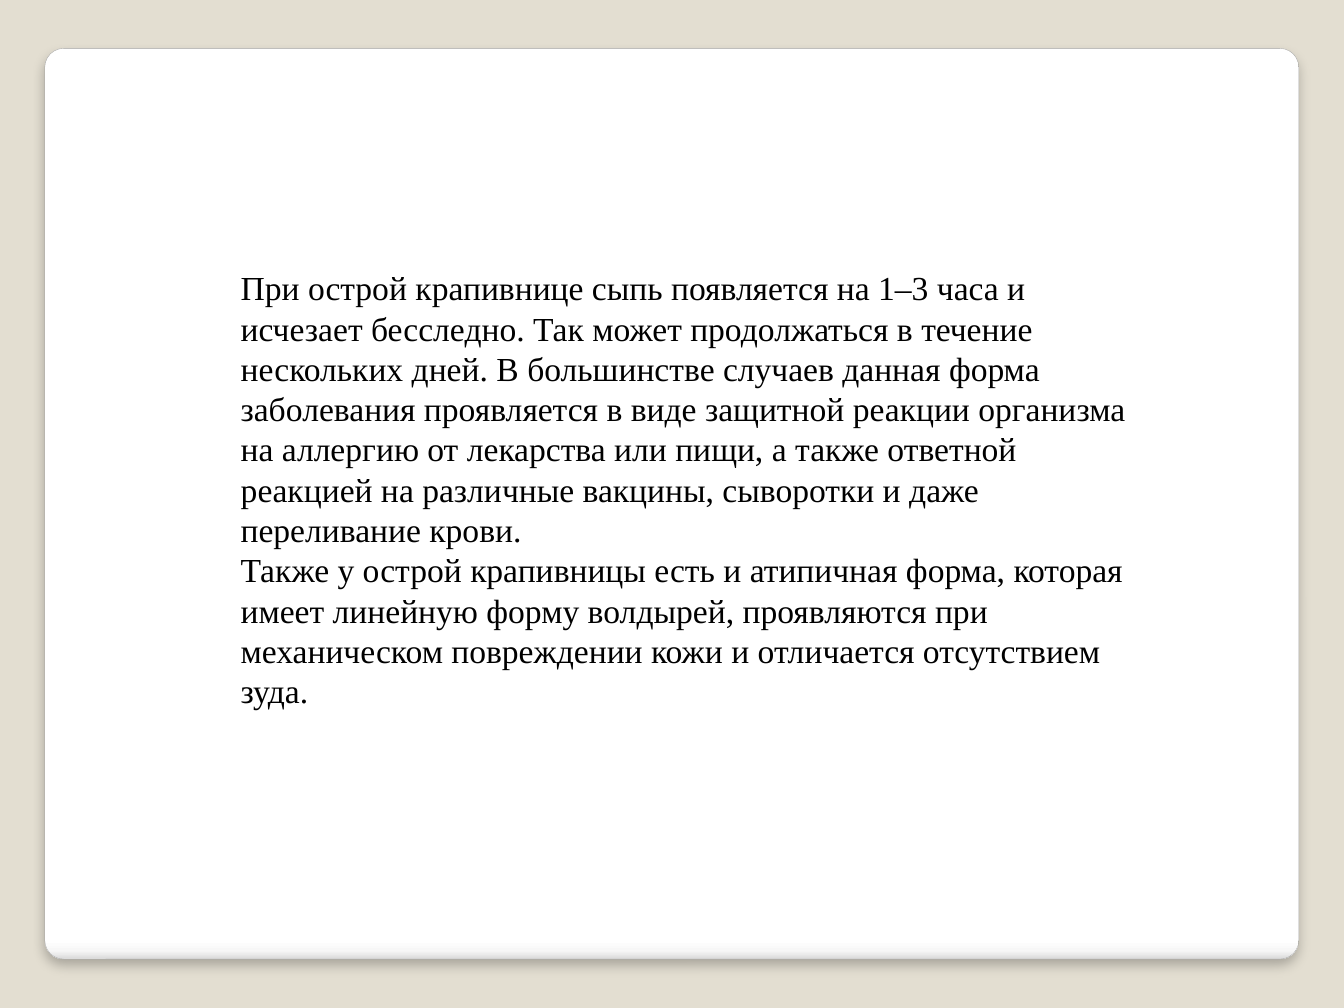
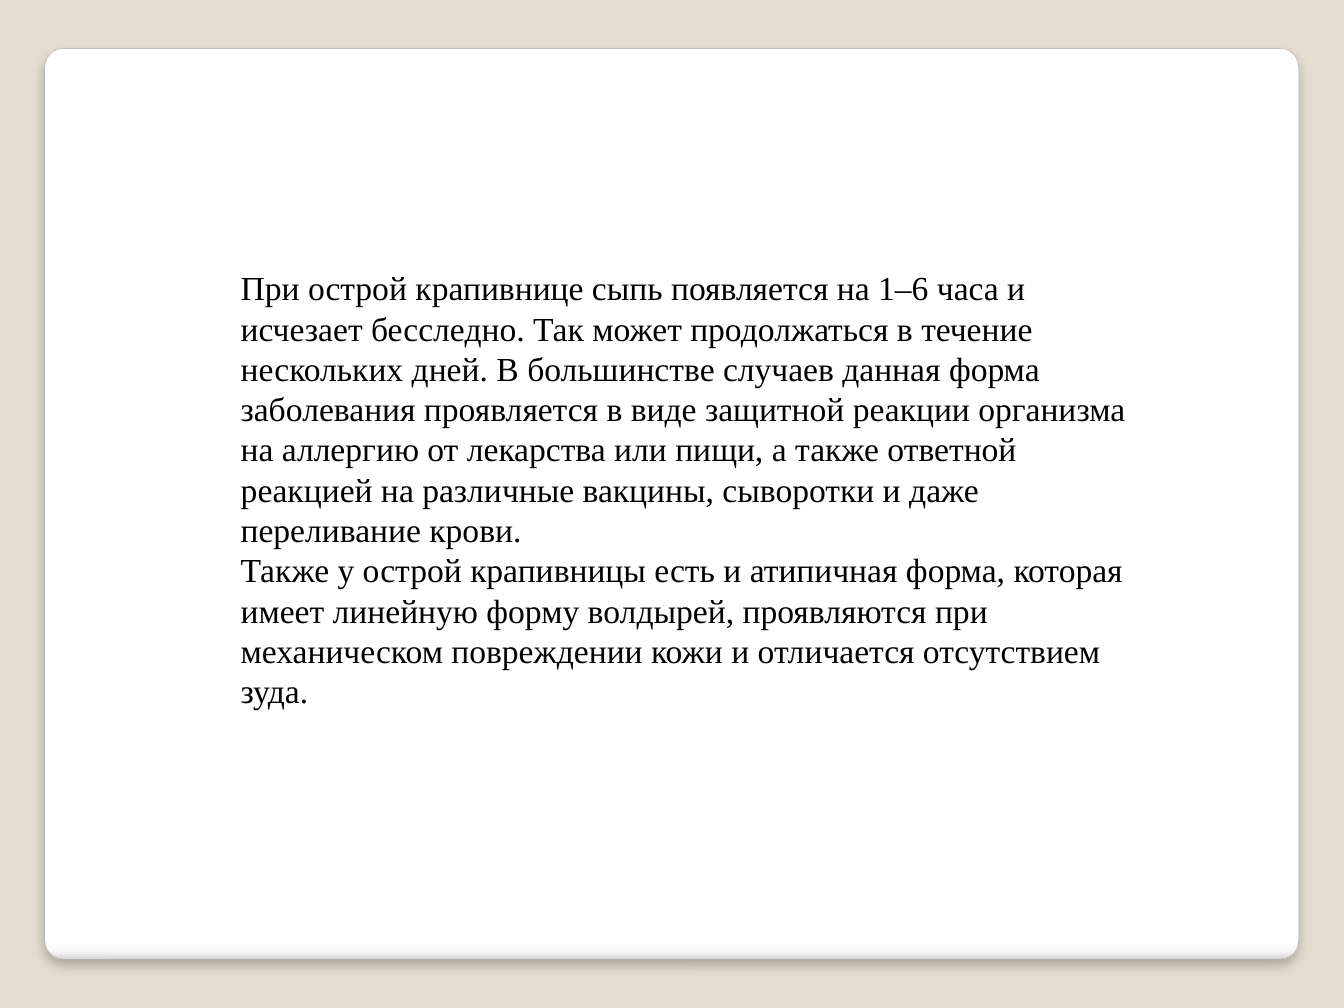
1–3: 1–3 -> 1–6
